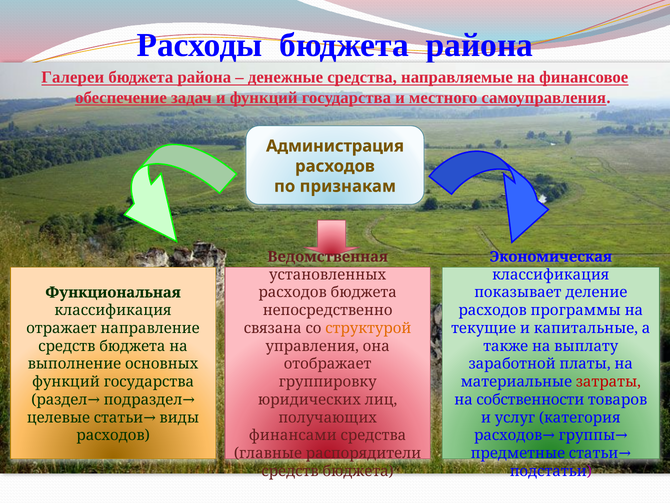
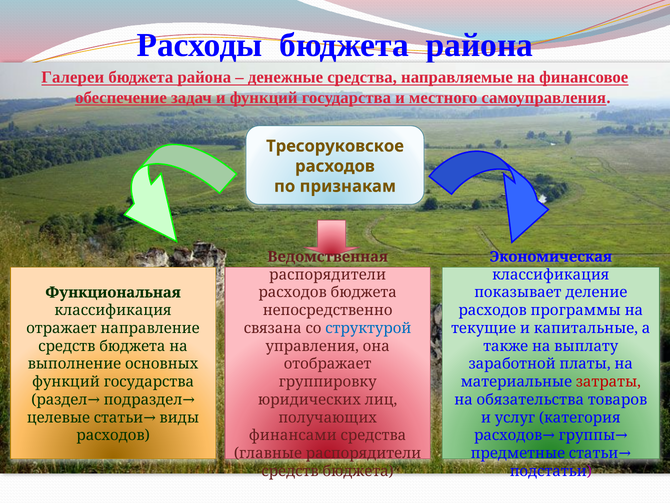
Администрация: Администрация -> Тресоруковское
установленных at (328, 274): установленных -> распорядители
структурой colour: orange -> blue
собственности: собственности -> обязательства
